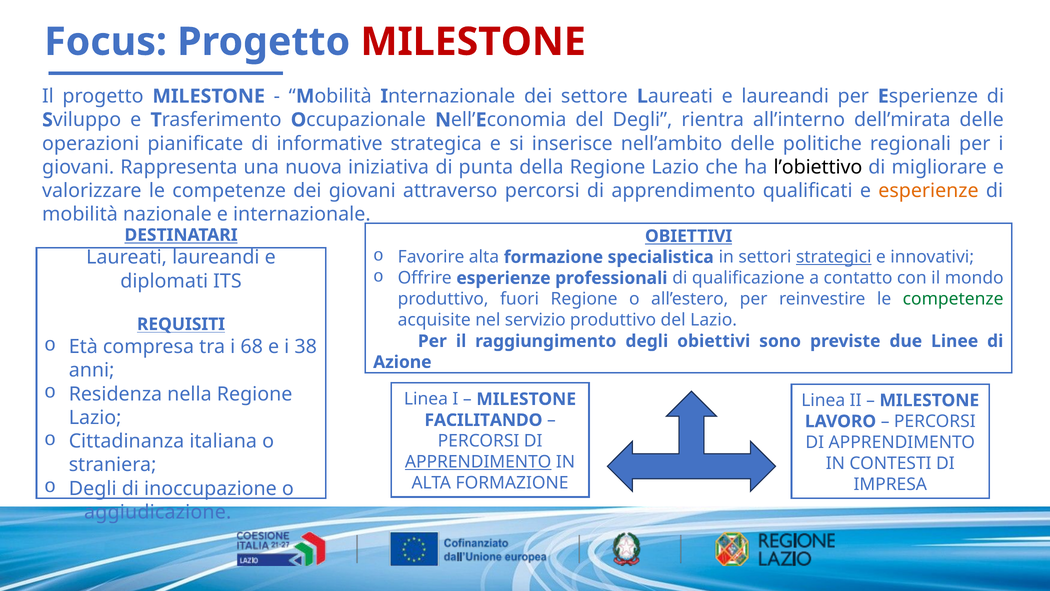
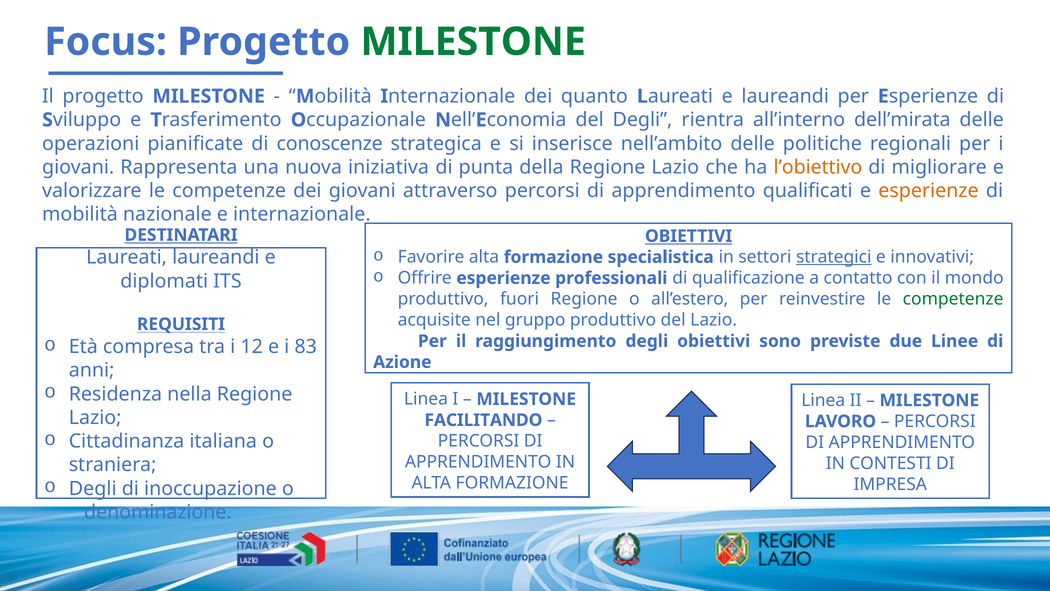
MILESTONE at (473, 42) colour: red -> green
settore: settore -> quanto
informative: informative -> conoscenze
l’obiettivo colour: black -> orange
servizio: servizio -> gruppo
68: 68 -> 12
38: 38 -> 83
APPRENDIMENTO at (478, 462) underline: present -> none
aggiudicazione: aggiudicazione -> denominazione
